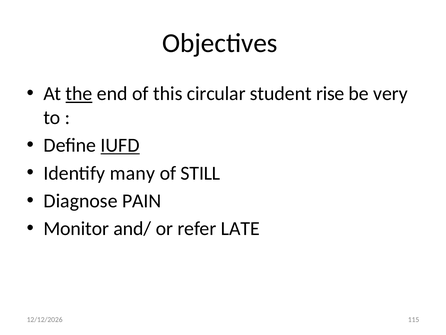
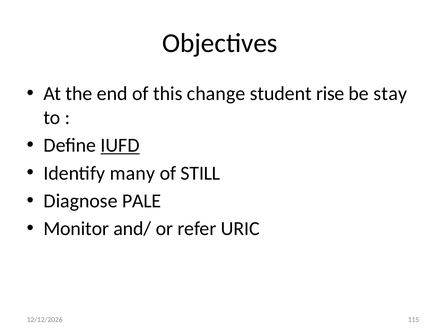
the underline: present -> none
circular: circular -> change
very: very -> stay
PAIN: PAIN -> PALE
LATE: LATE -> URIC
